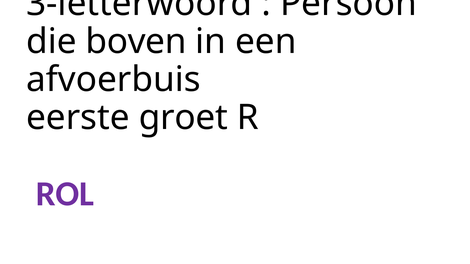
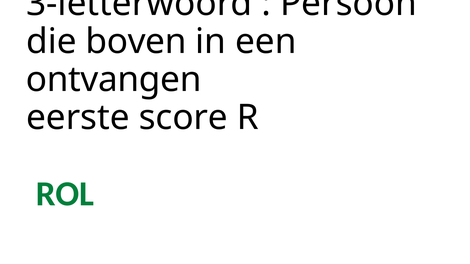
afvoerbuis: afvoerbuis -> ontvangen
groet: groet -> score
ROL colour: purple -> green
